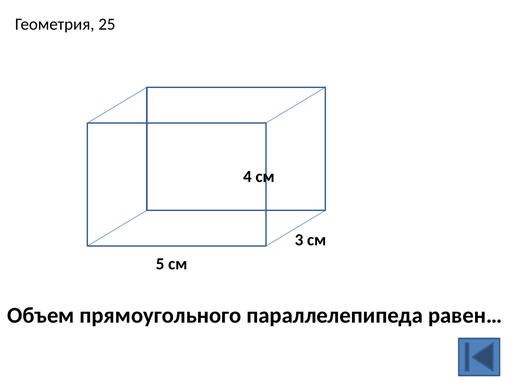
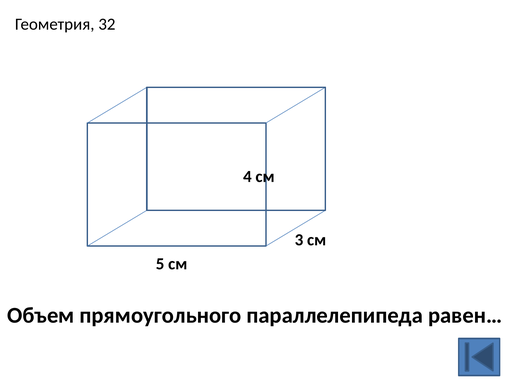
25: 25 -> 32
